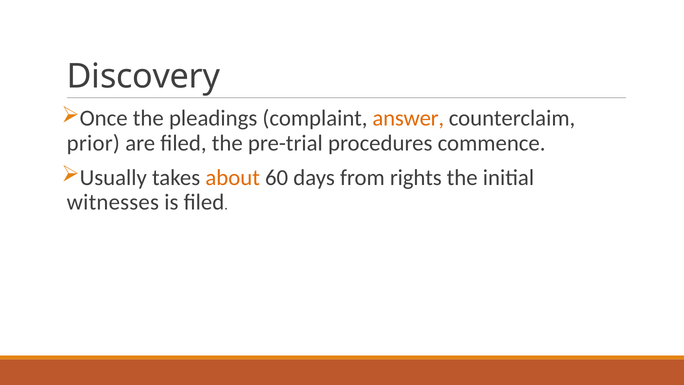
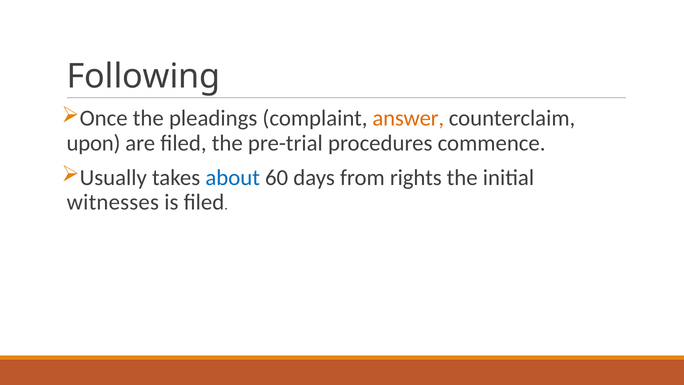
Discovery: Discovery -> Following
prior: prior -> upon
about colour: orange -> blue
